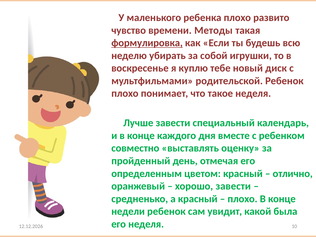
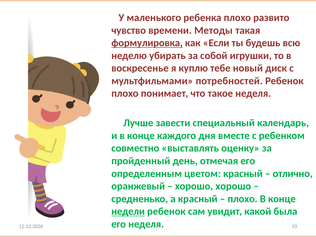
родительской: родительской -> потребностей
хорошо завести: завести -> хорошо
недели underline: none -> present
